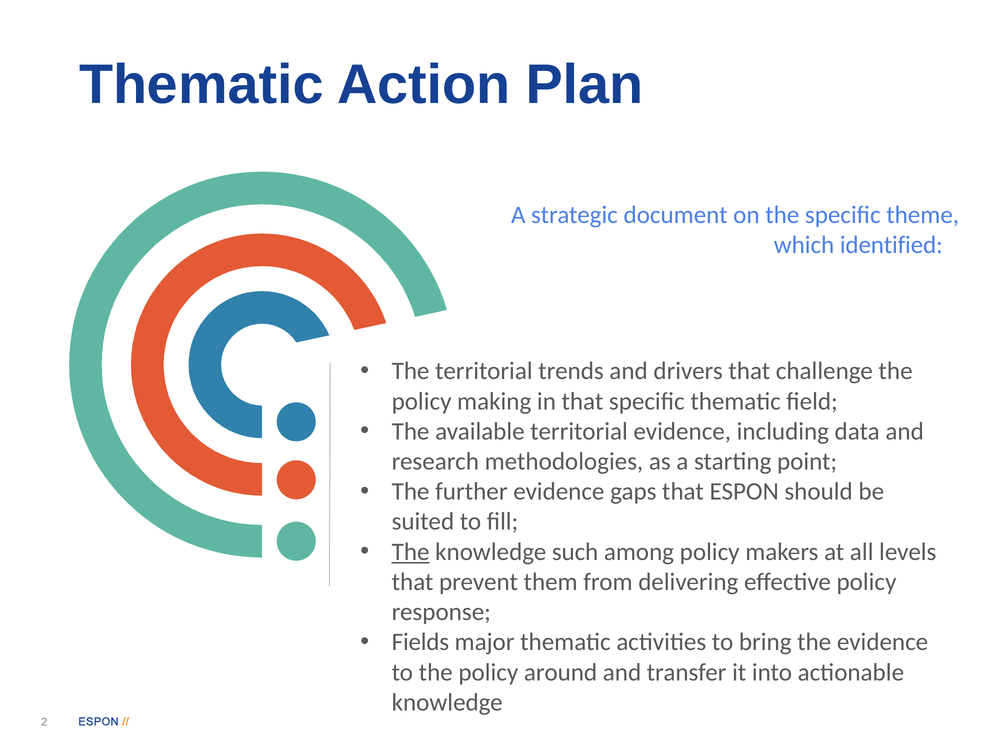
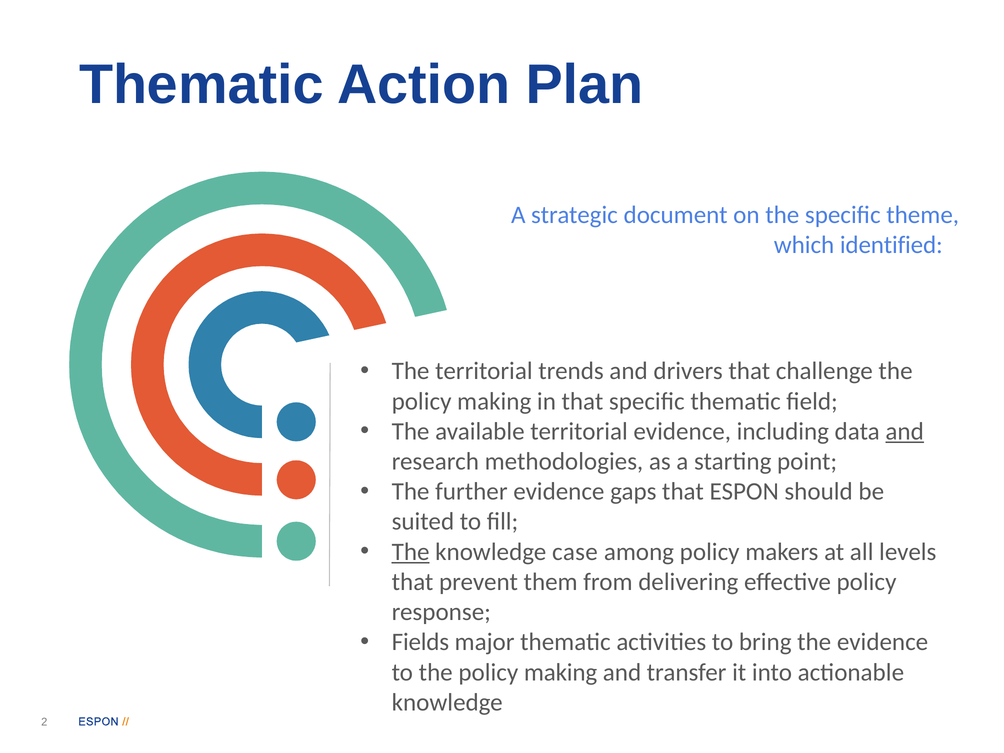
and at (905, 431) underline: none -> present
such: such -> case
to the policy around: around -> making
